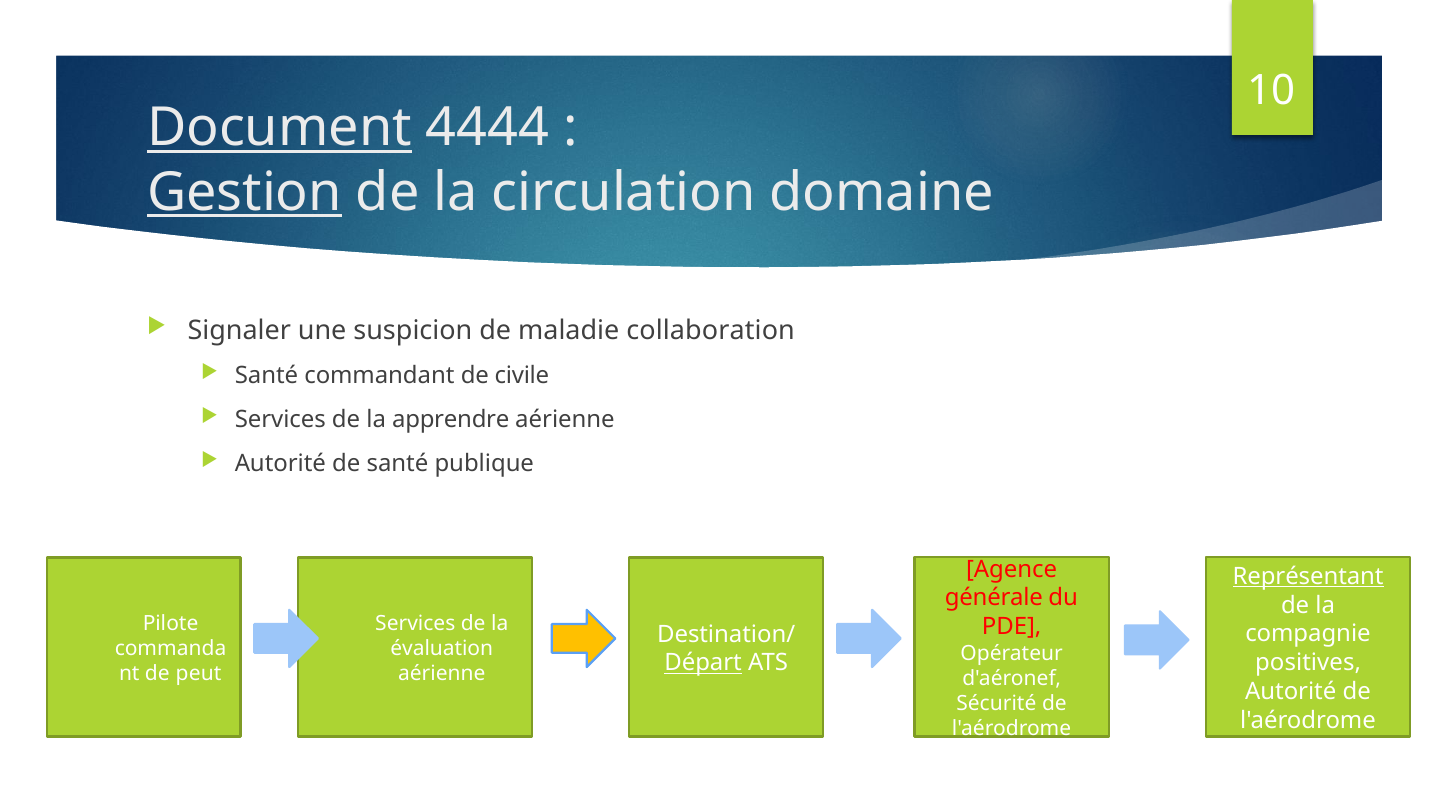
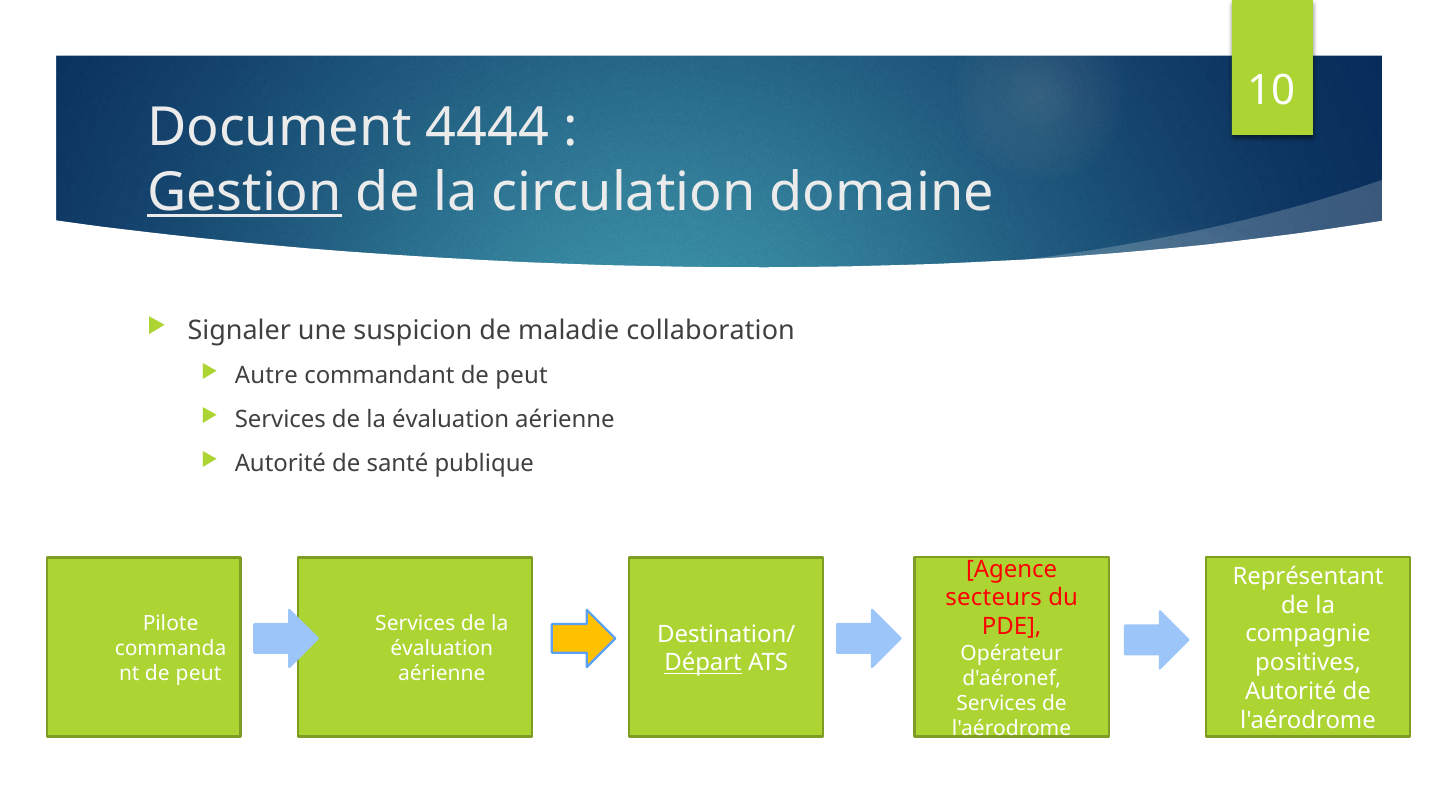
Document underline: present -> none
Santé at (266, 376): Santé -> Autre
commandant de civile: civile -> peut
apprendre at (451, 420): apprendre -> évaluation
Représentant underline: present -> none
générale: générale -> secteurs
Sécurité at (996, 704): Sécurité -> Services
